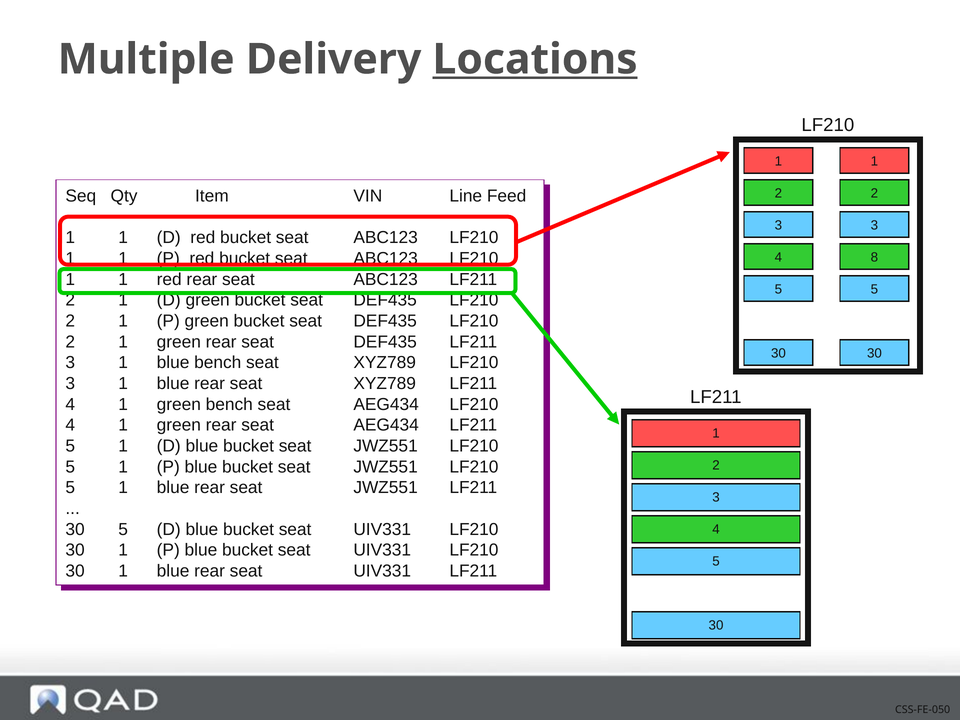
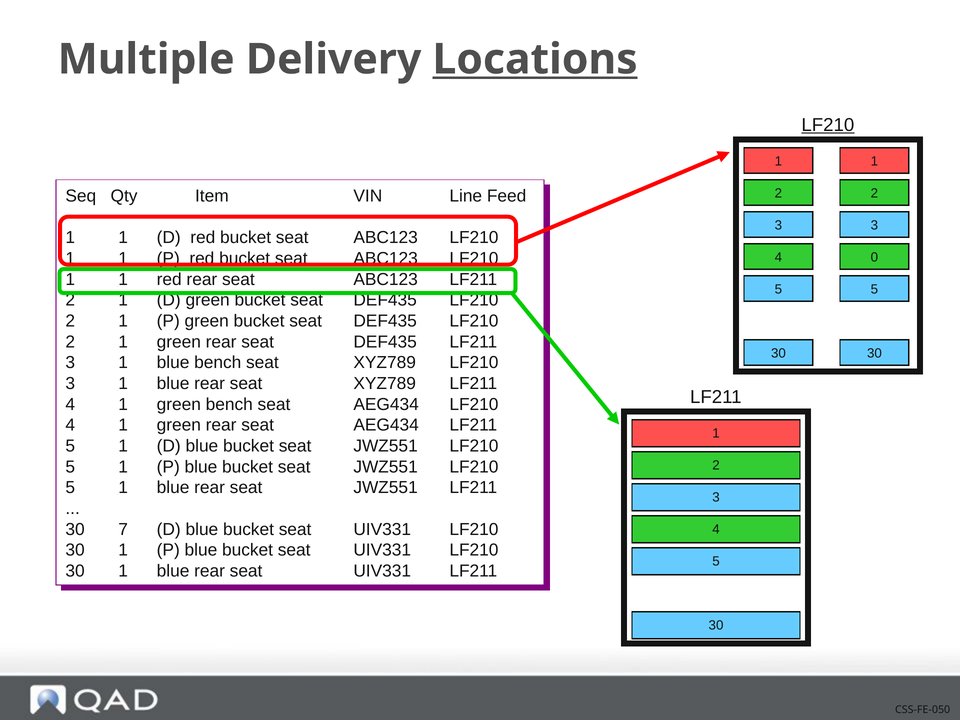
LF210 at (828, 125) underline: none -> present
8: 8 -> 0
5 at (123, 529): 5 -> 7
